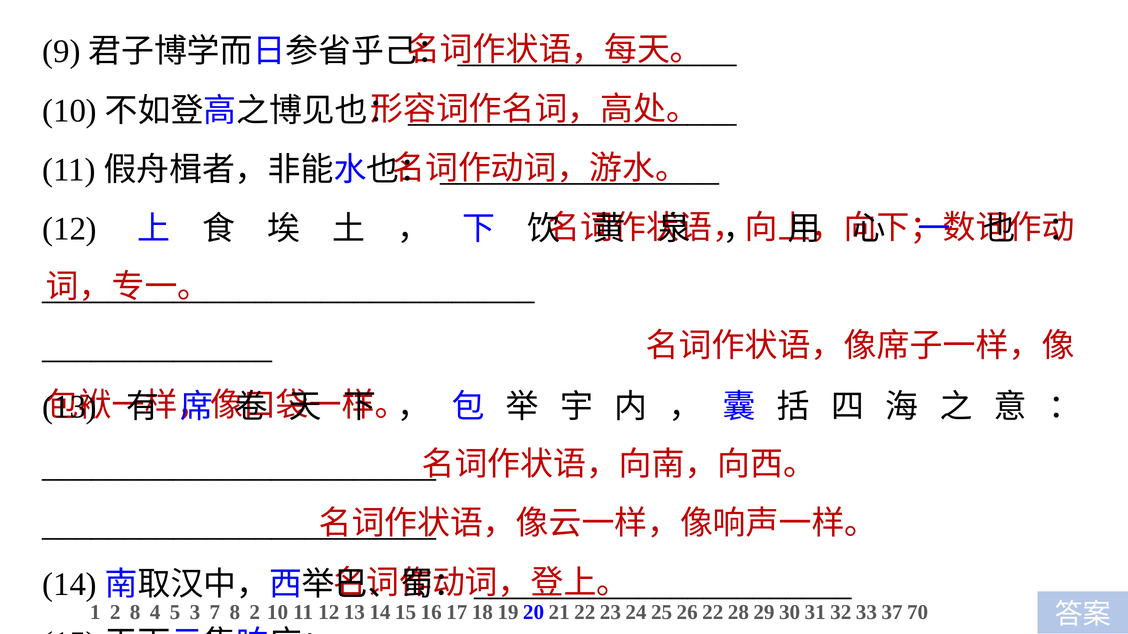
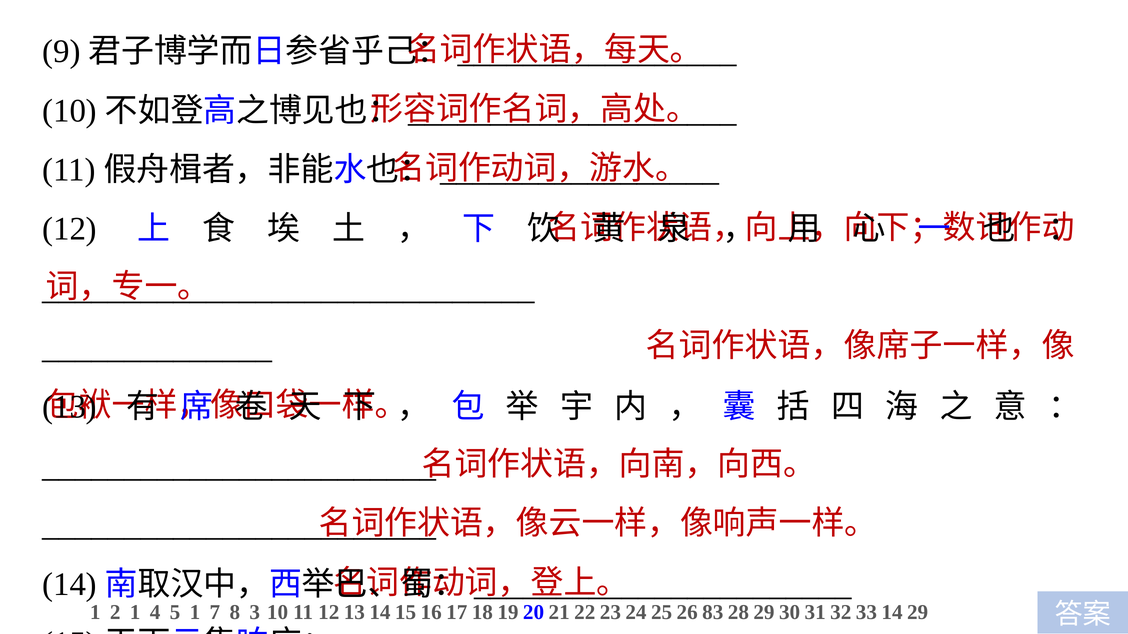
2 8: 8 -> 1
5 3: 3 -> 1
8 2: 2 -> 3
22: 22 -> 83
37 at (892, 613): 37 -> 14
70: 70 -> 29
